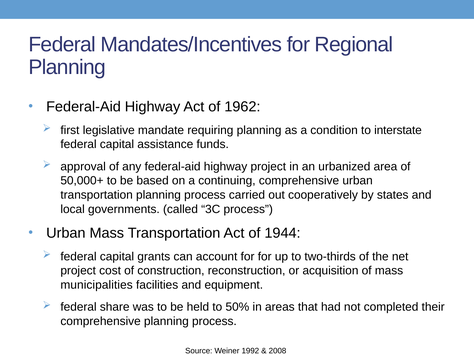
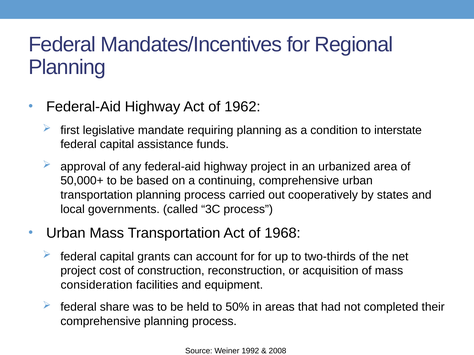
1944: 1944 -> 1968
municipalities: municipalities -> consideration
